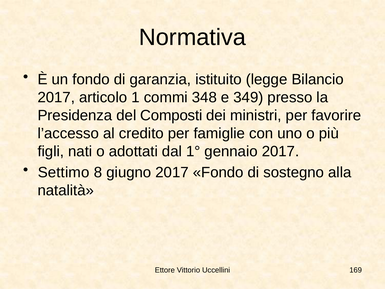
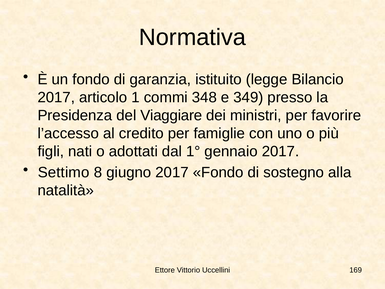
Composti: Composti -> Viaggiare
